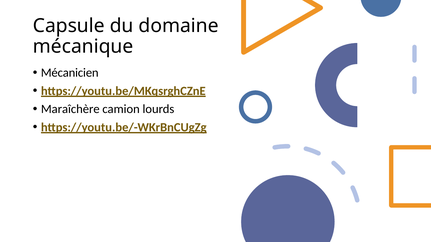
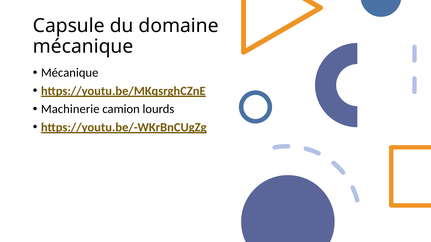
Mécanicien at (70, 73): Mécanicien -> Mécanique
Maraîchère: Maraîchère -> Machinerie
